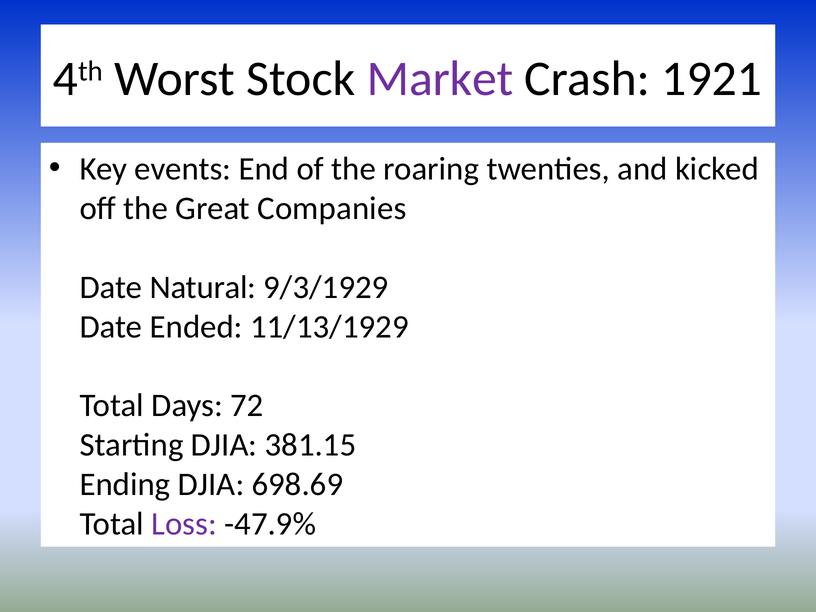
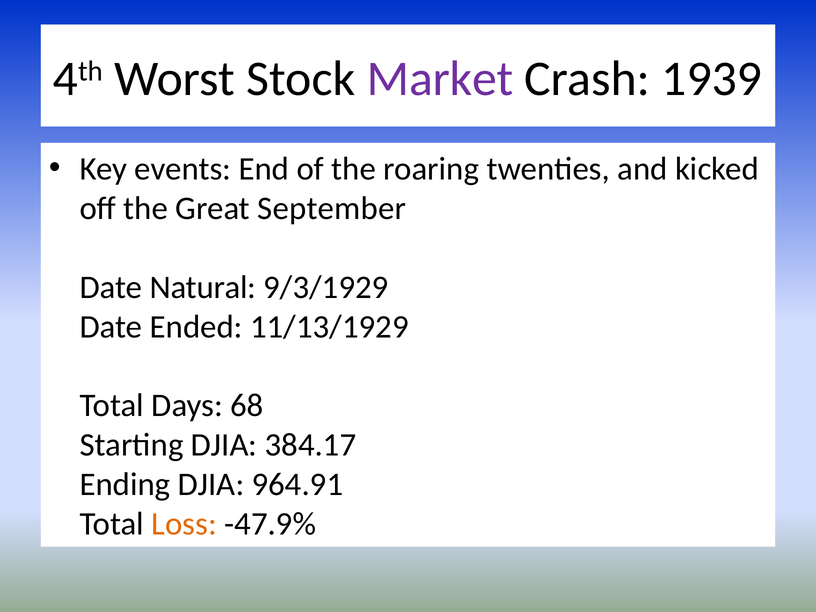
1921: 1921 -> 1939
Companies: Companies -> September
72: 72 -> 68
381.15: 381.15 -> 384.17
698.69: 698.69 -> 964.91
Loss colour: purple -> orange
